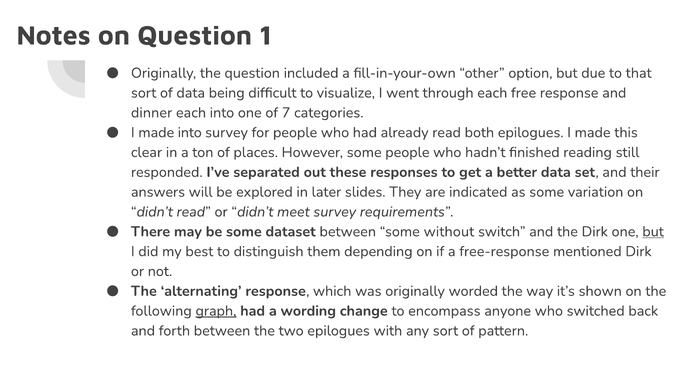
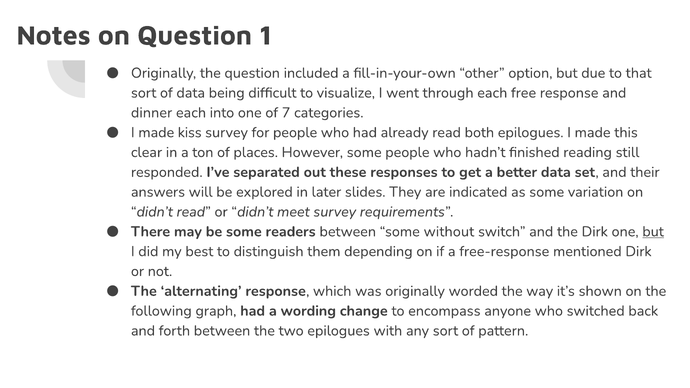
made into: into -> kiss
dataset: dataset -> readers
graph underline: present -> none
